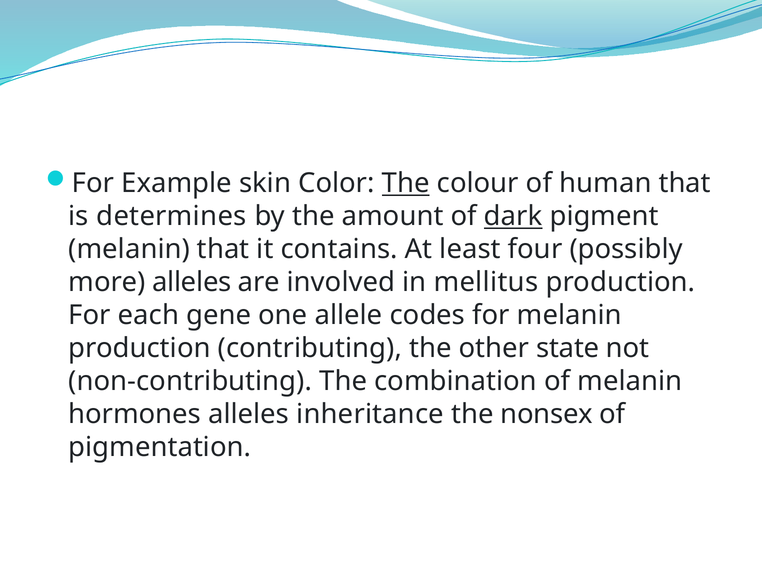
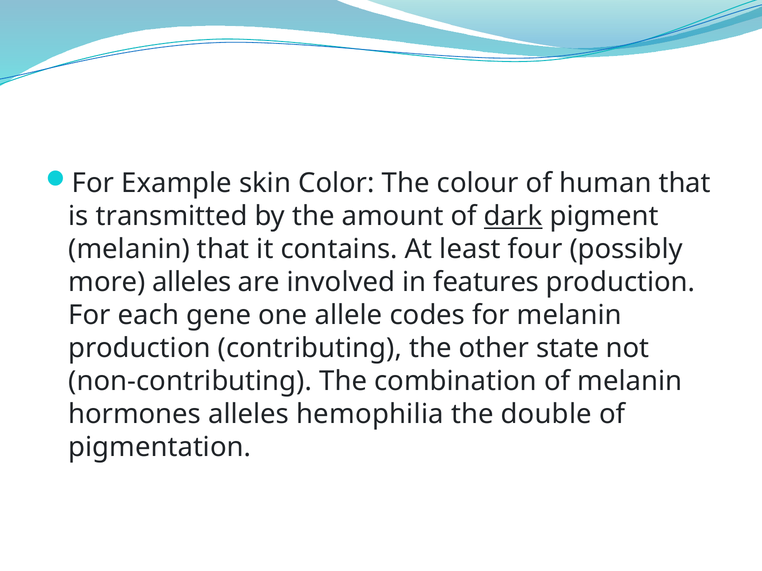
The at (406, 183) underline: present -> none
determines: determines -> transmitted
mellitus: mellitus -> features
inheritance: inheritance -> hemophilia
nonsex: nonsex -> double
